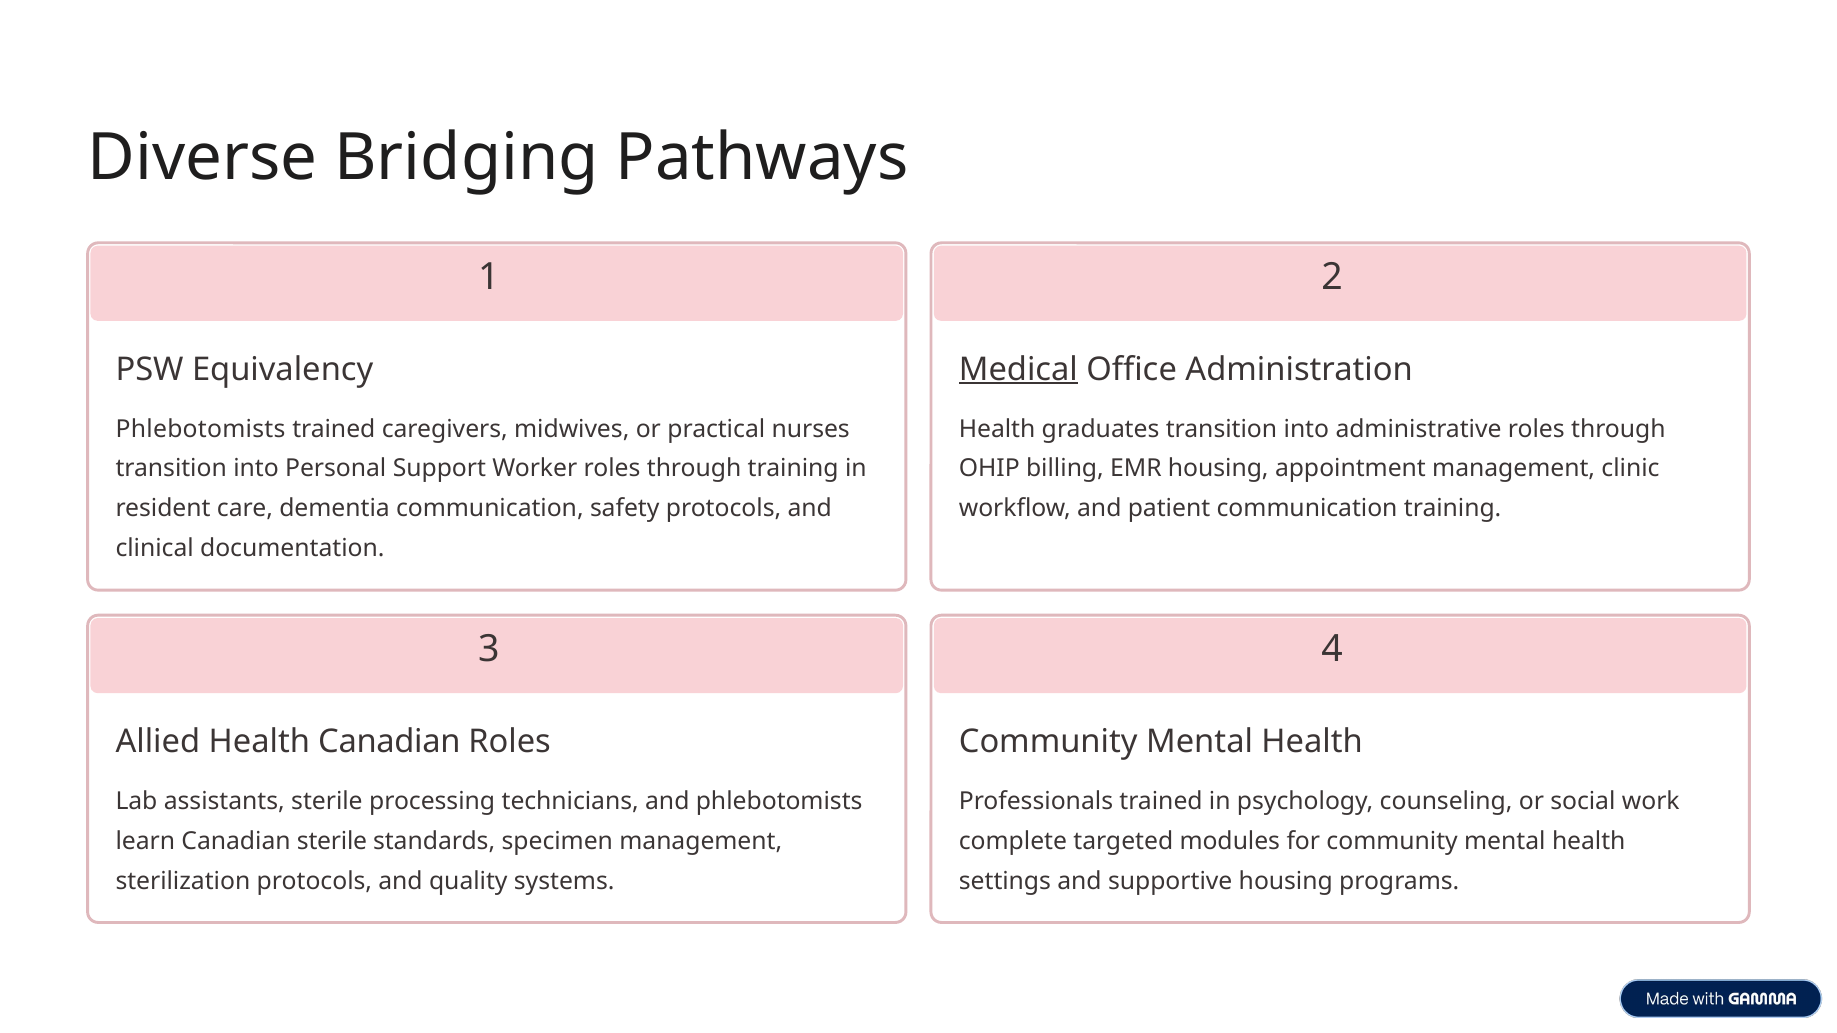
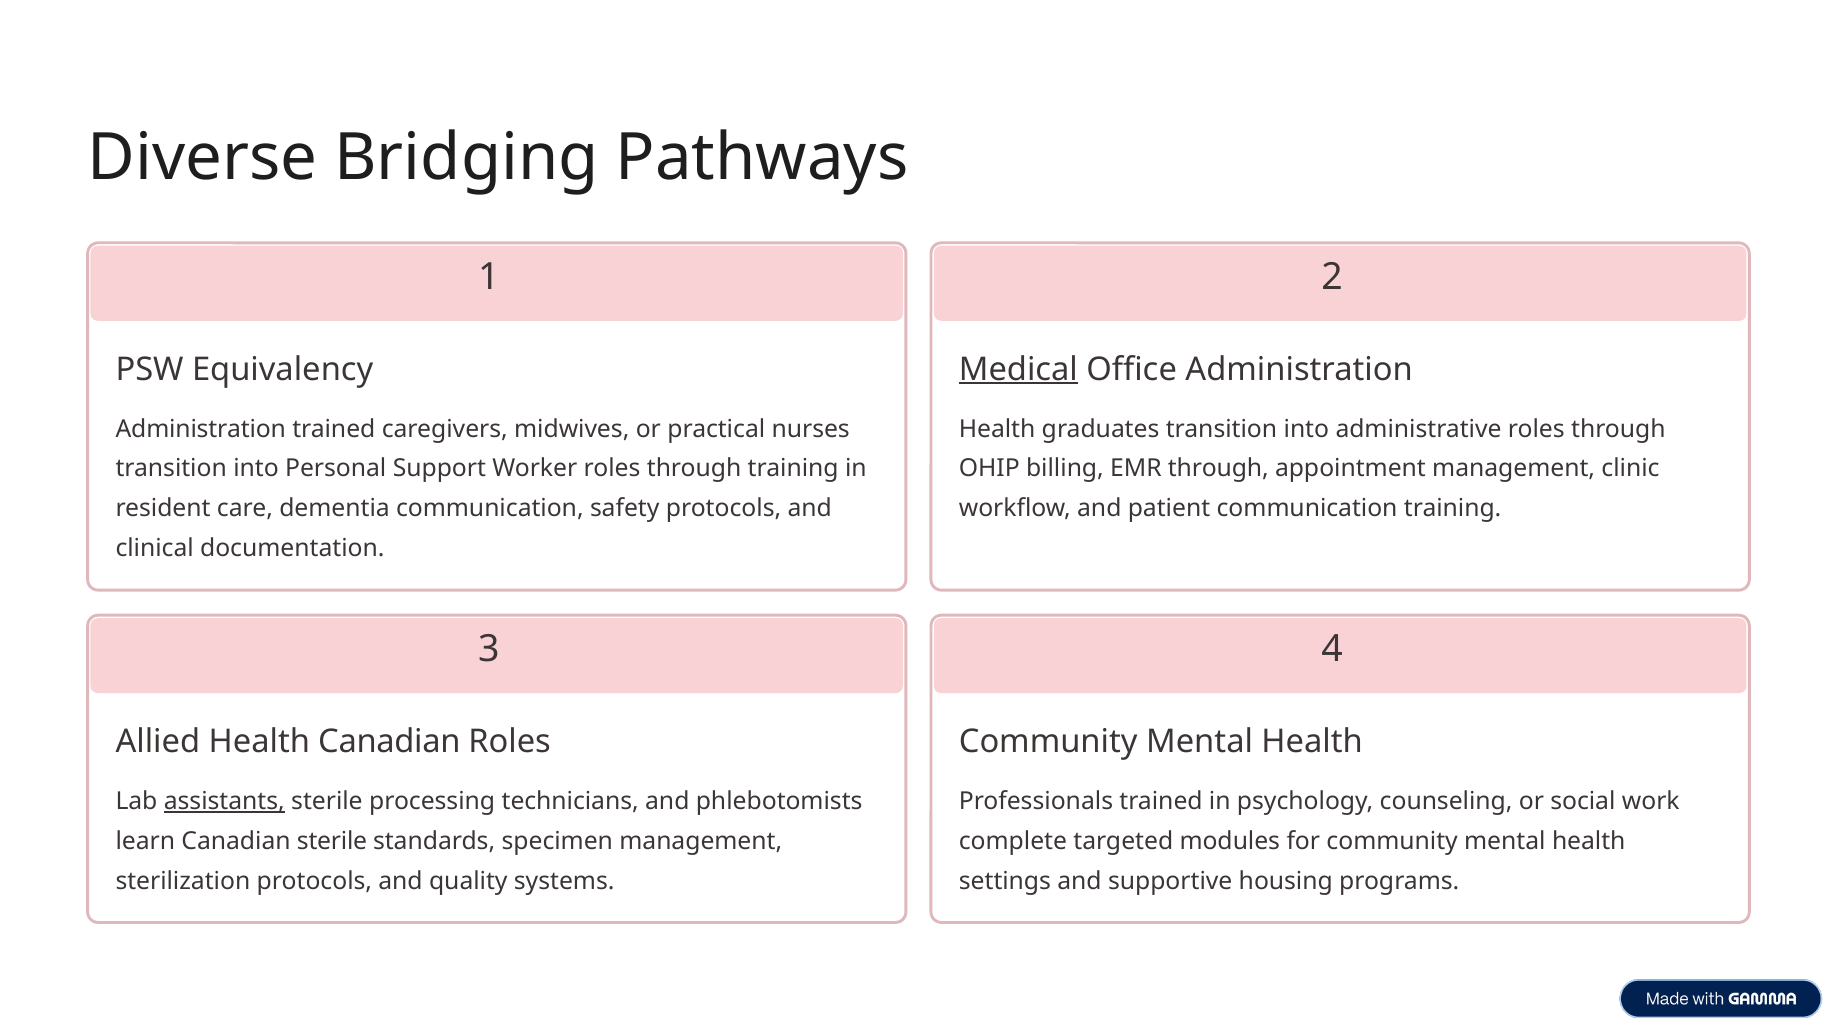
Phlebotomists at (201, 429): Phlebotomists -> Administration
EMR housing: housing -> through
assistants underline: none -> present
